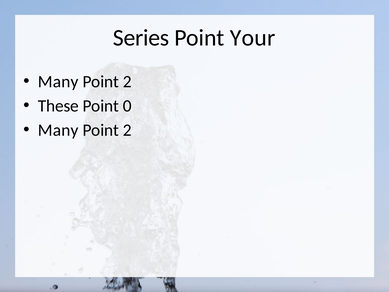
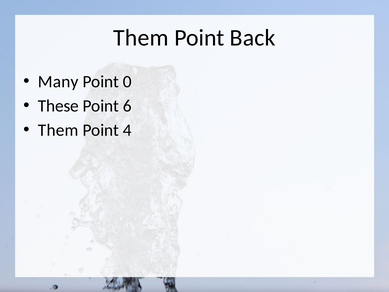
Series at (141, 38): Series -> Them
Your: Your -> Back
2 at (127, 82): 2 -> 0
0: 0 -> 6
Many at (58, 130): Many -> Them
2 at (127, 130): 2 -> 4
